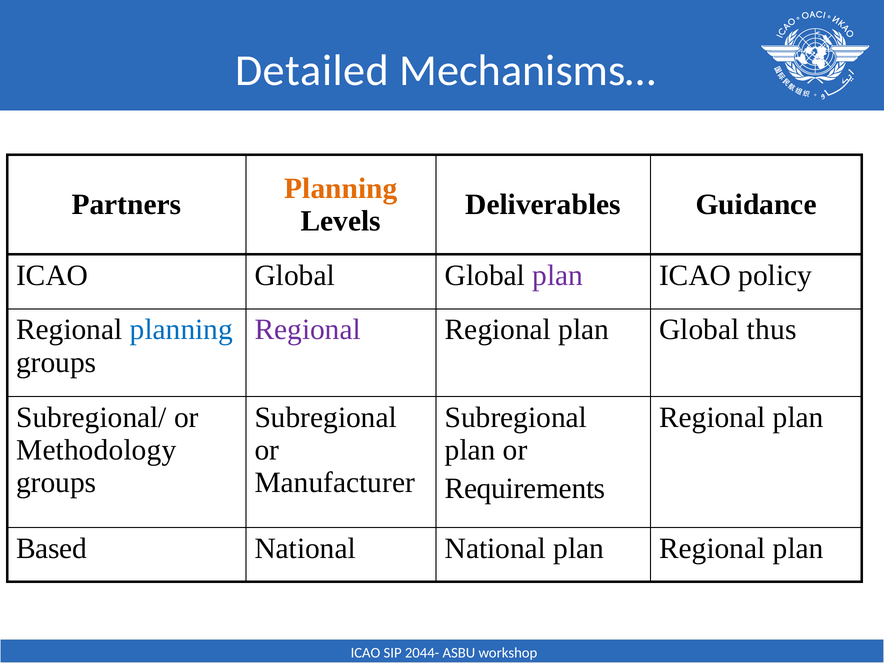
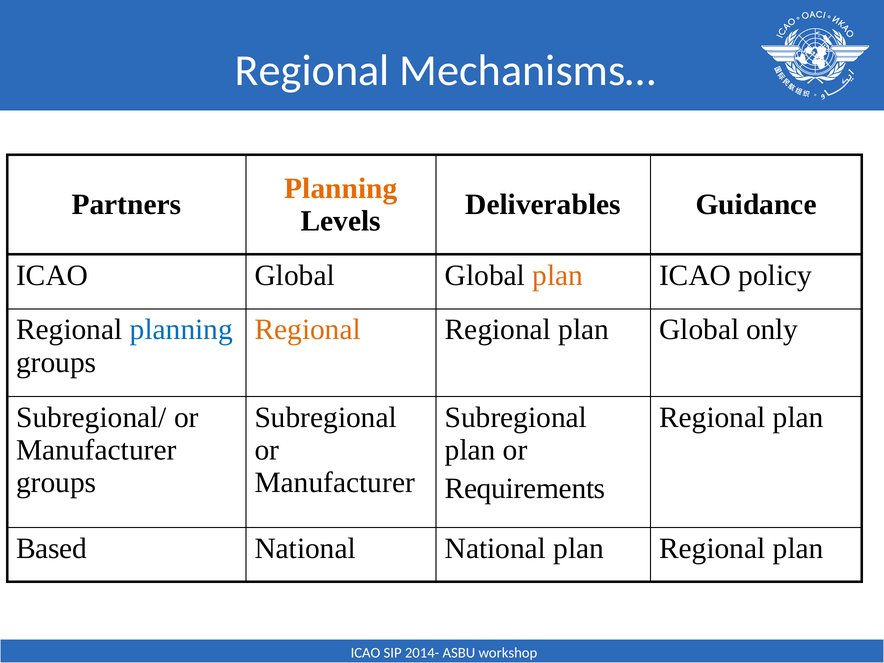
Detailed at (312, 71): Detailed -> Regional
plan at (558, 275) colour: purple -> orange
Regional at (308, 330) colour: purple -> orange
thus: thus -> only
Methodology at (96, 450): Methodology -> Manufacturer
2044-: 2044- -> 2014-
